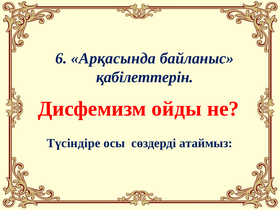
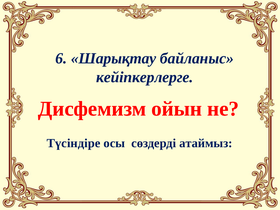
Арқасында: Арқасында -> Шарықтау
қабілеттерін: қабілеттерін -> кейіпкерлерге
ойды: ойды -> ойын
